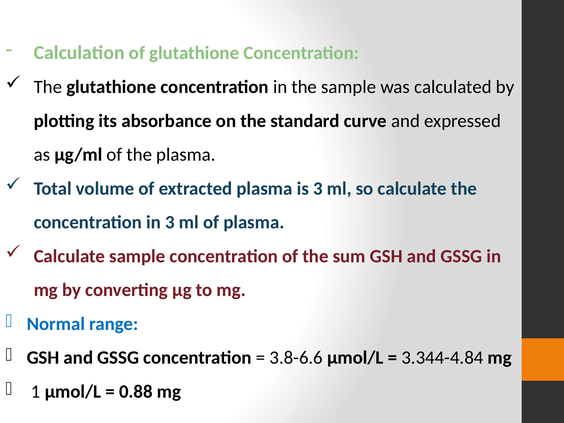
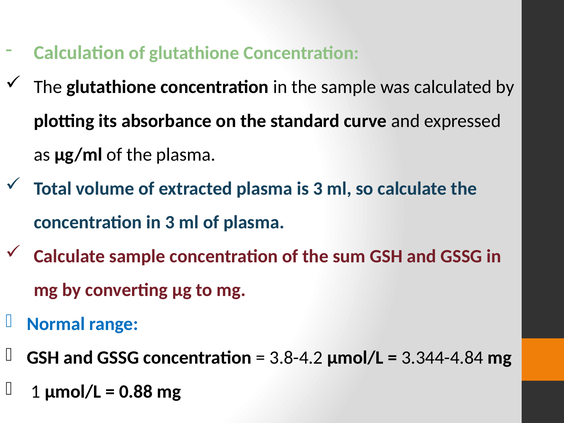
3.8-6.6: 3.8-6.6 -> 3.8-4.2
